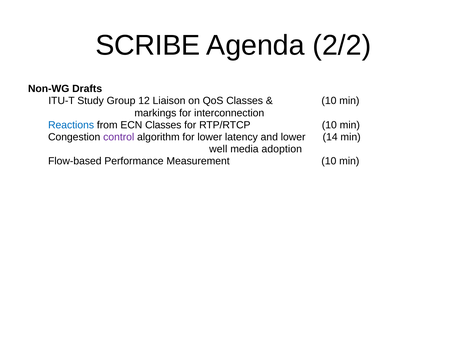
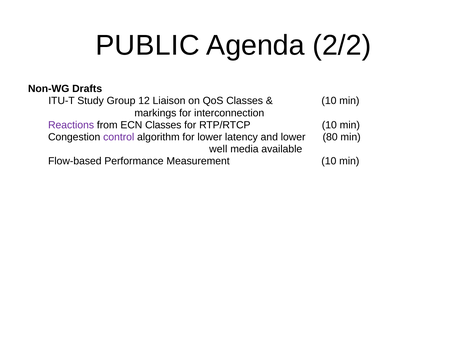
SCRIBE: SCRIBE -> PUBLIC
Reactions colour: blue -> purple
14: 14 -> 80
adoption: adoption -> available
